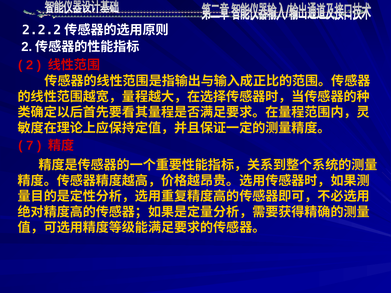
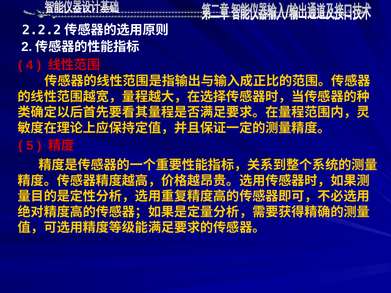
2: 2 -> 4
7: 7 -> 5
